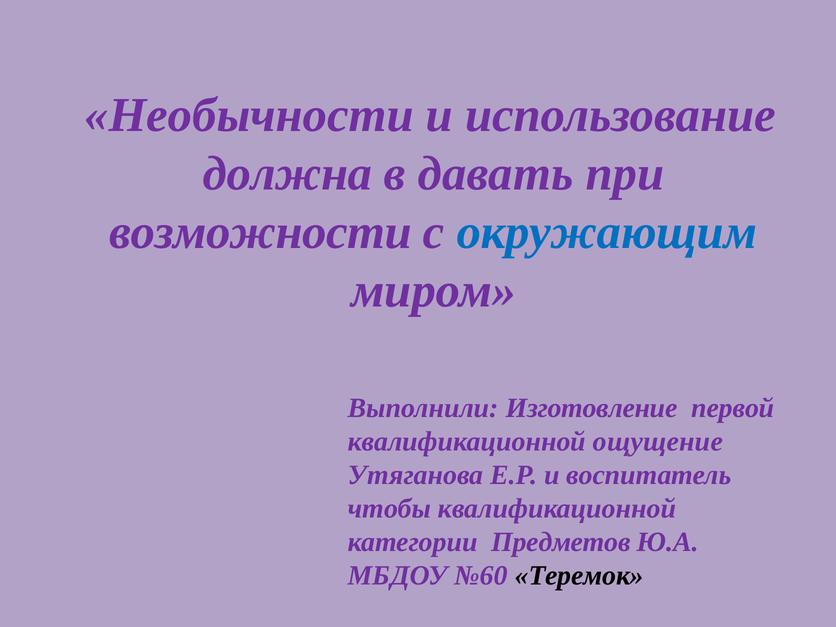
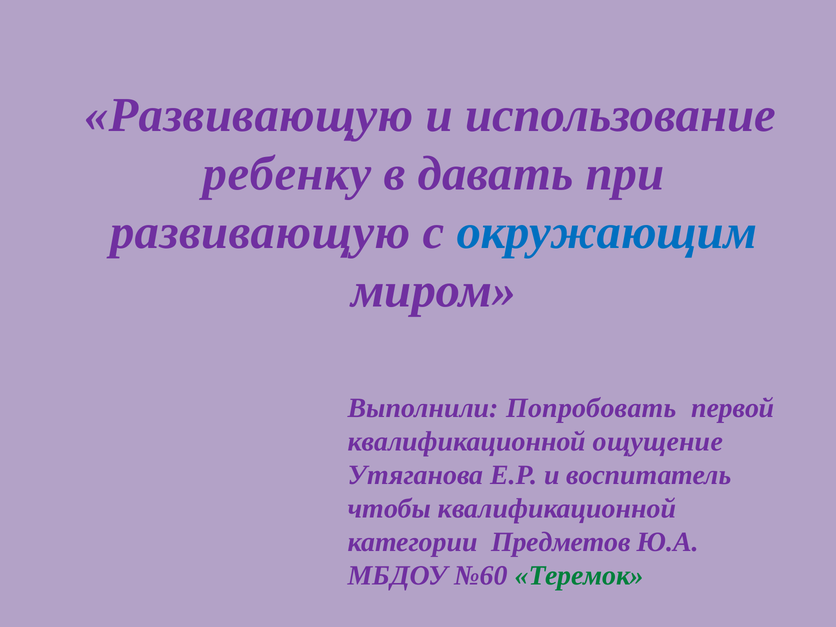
Необычности at (249, 115): Необычности -> Развивающую
должна: должна -> ребенку
возможности at (261, 232): возможности -> развивающую
Изготовление: Изготовление -> Попробовать
Теремок colour: black -> green
